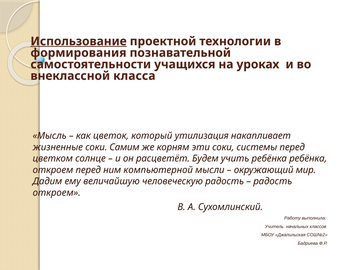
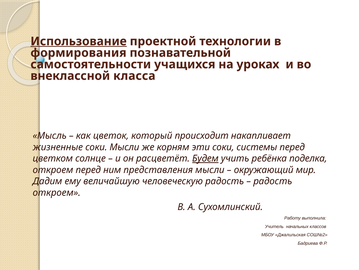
утилизация: утилизация -> происходит
соки Самим: Самим -> Мысли
Будем underline: none -> present
ребёнка ребёнка: ребёнка -> поделка
компьютерной: компьютерной -> представления
